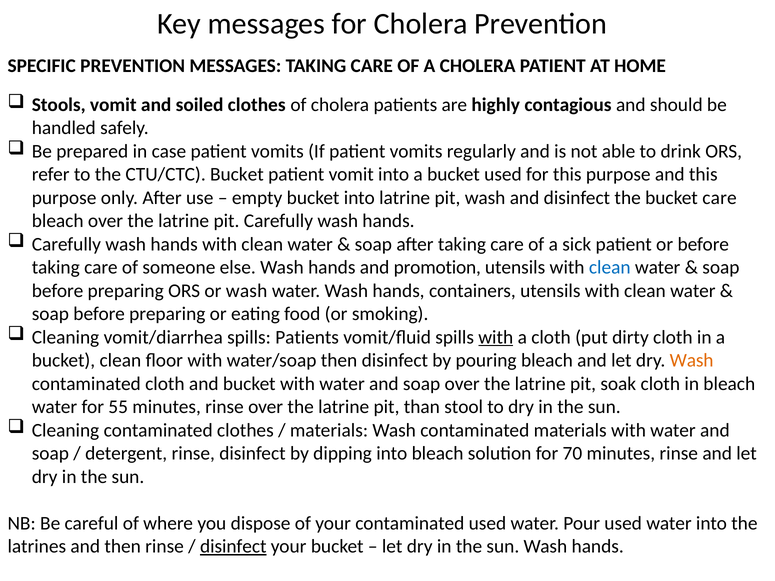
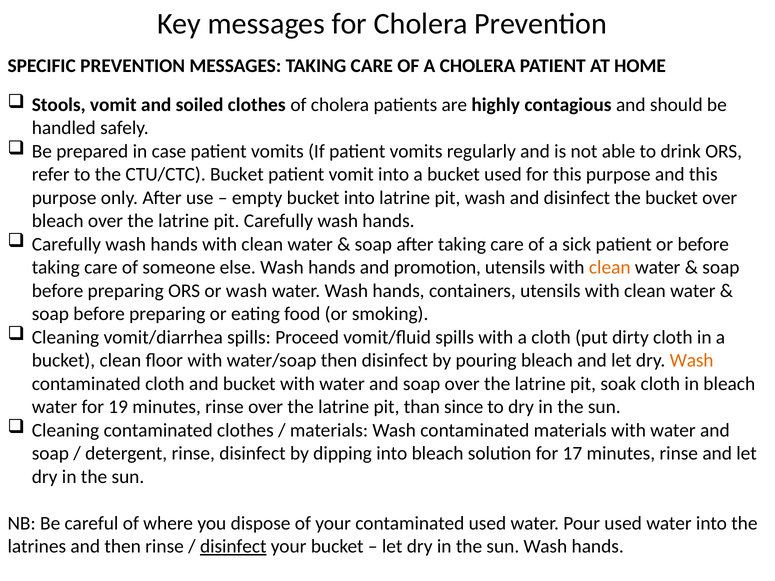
bucket care: care -> over
clean at (610, 268) colour: blue -> orange
spills Patients: Patients -> Proceed
with at (496, 337) underline: present -> none
55: 55 -> 19
stool: stool -> since
70: 70 -> 17
